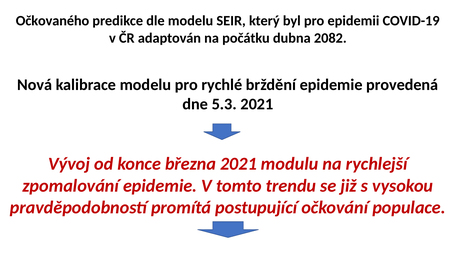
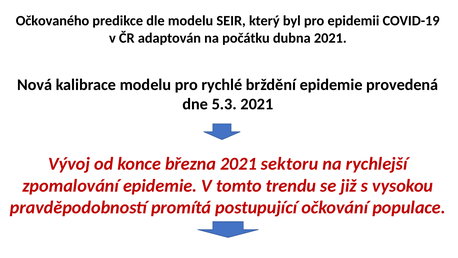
dubna 2082: 2082 -> 2021
modulu: modulu -> sektoru
